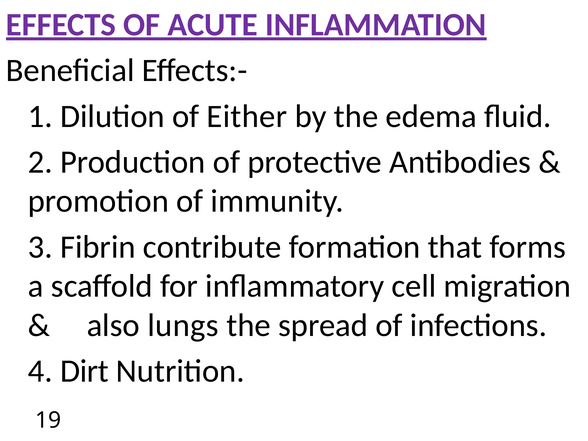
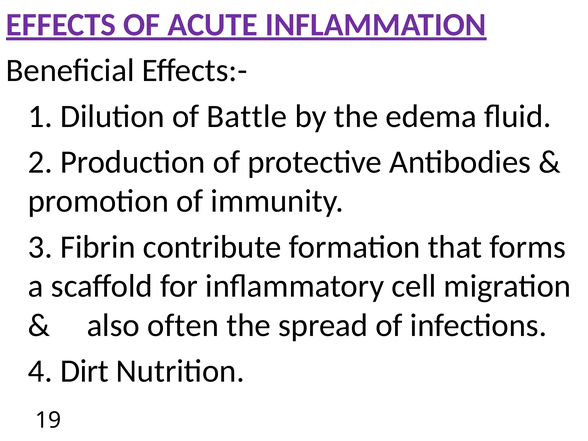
Either: Either -> Battle
lungs: lungs -> often
